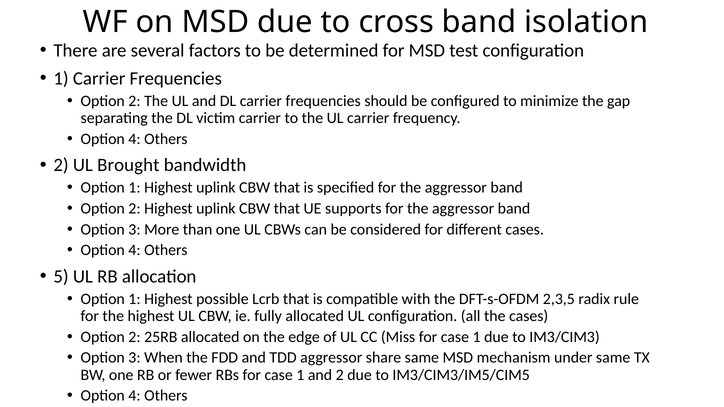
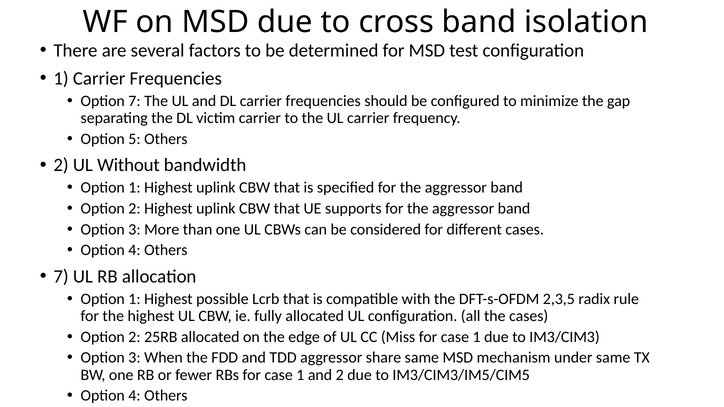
2 at (134, 101): 2 -> 7
4 at (134, 139): 4 -> 5
Brought: Brought -> Without
5 at (61, 277): 5 -> 7
